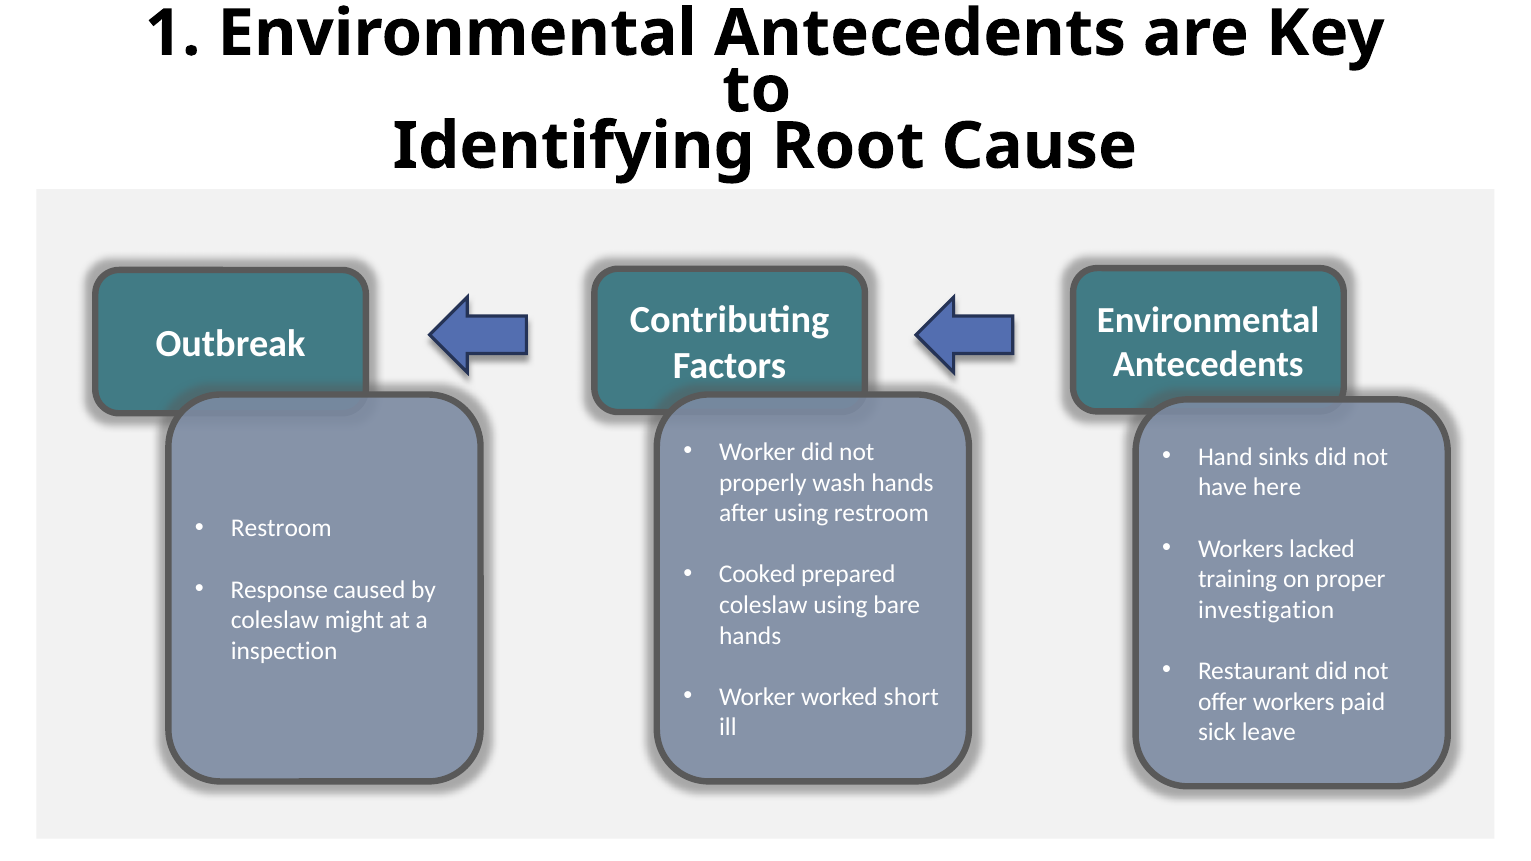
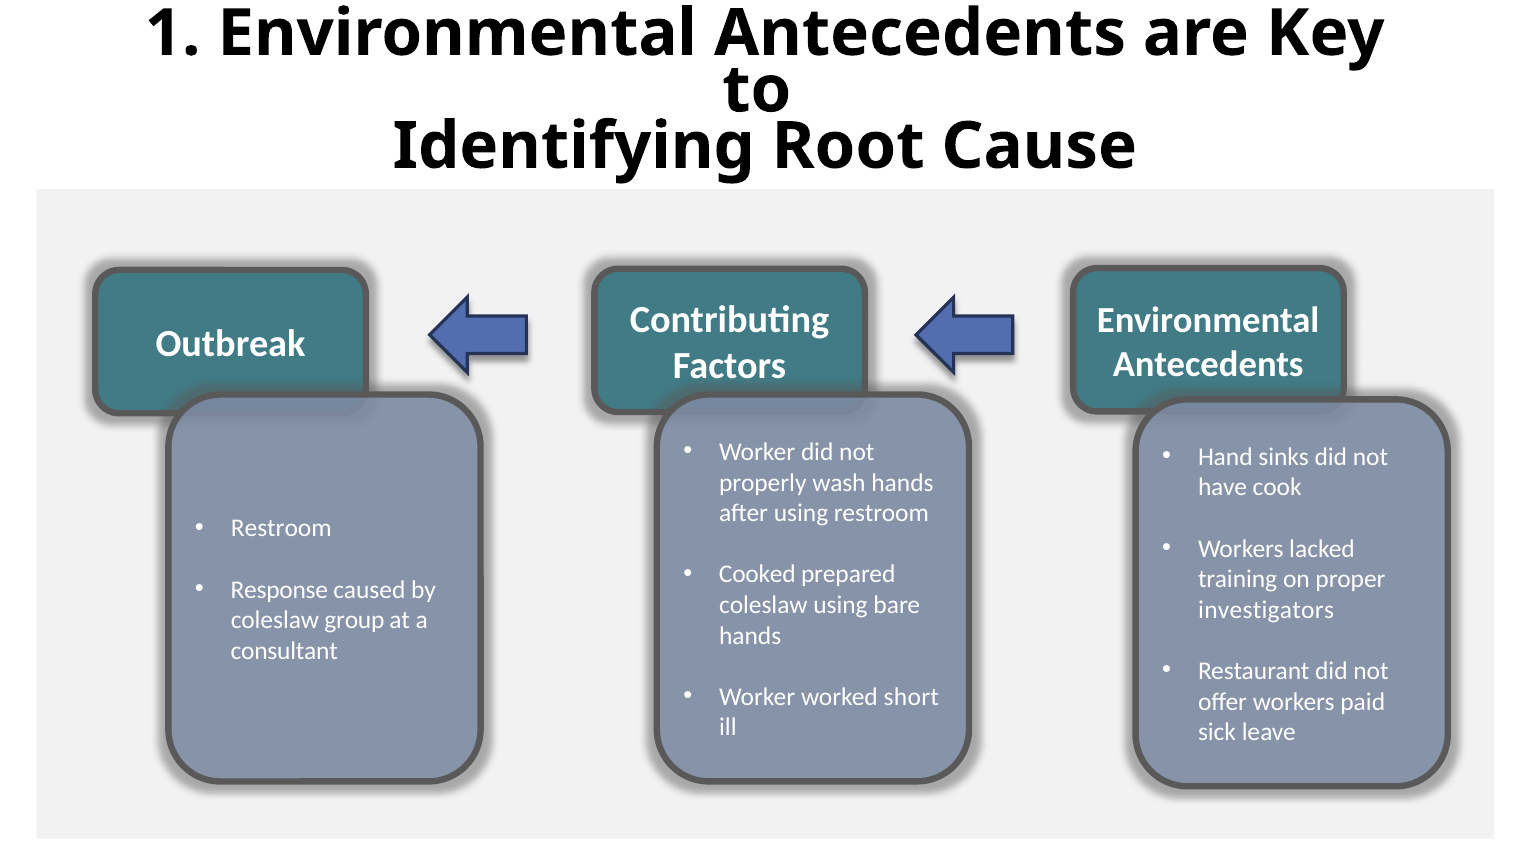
here: here -> cook
investigation: investigation -> investigators
might: might -> group
inspection: inspection -> consultant
